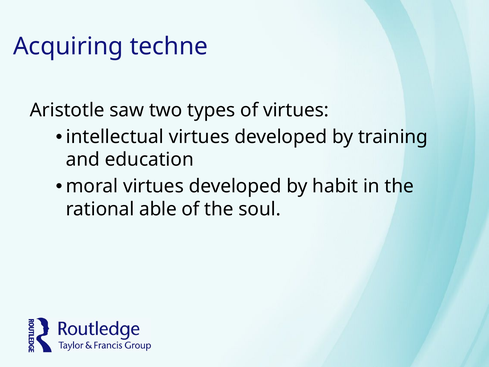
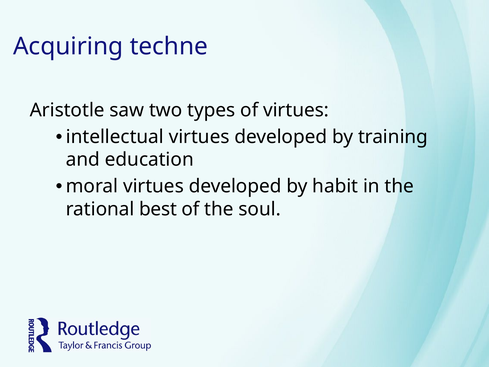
able: able -> best
